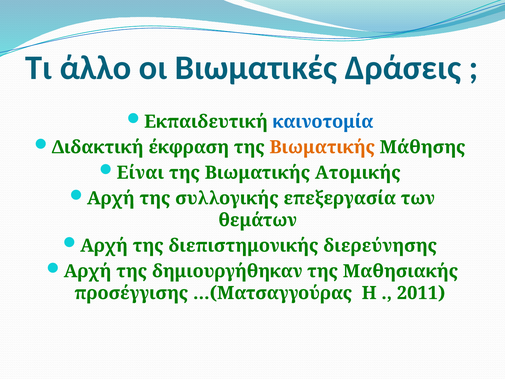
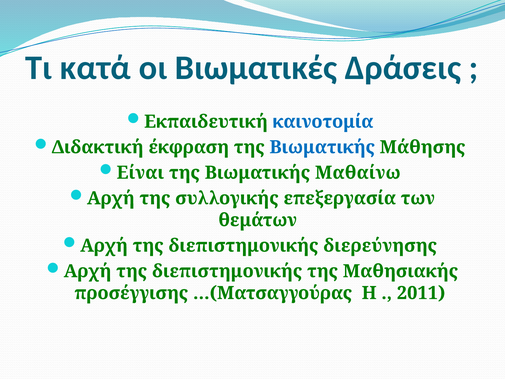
άλλο: άλλο -> κατά
Βιωματικής at (322, 147) colour: orange -> blue
Ατομικής: Ατομικής -> Μαθαίνω
δημιουργήθηκαν at (227, 271): δημιουργήθηκαν -> διεπιστημονικής
